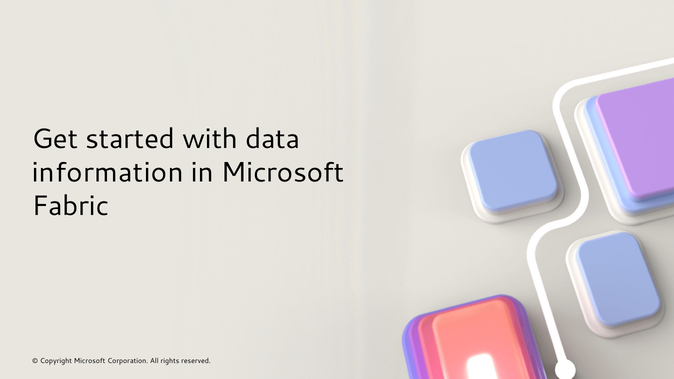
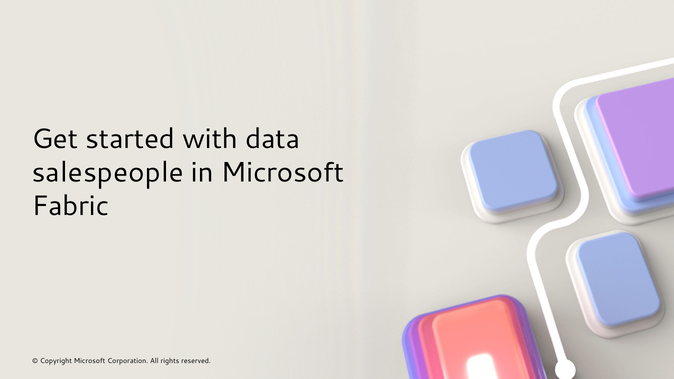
information: information -> salespeople
